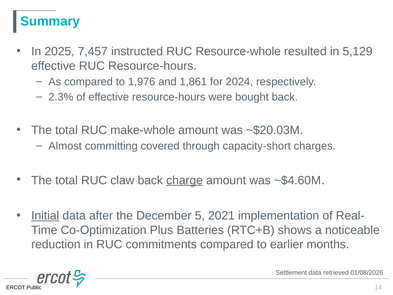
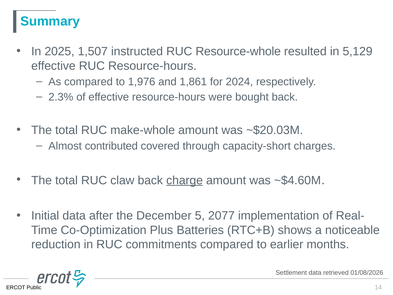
7,457: 7,457 -> 1,507
committing: committing -> contributed
Initial underline: present -> none
2021: 2021 -> 2077
